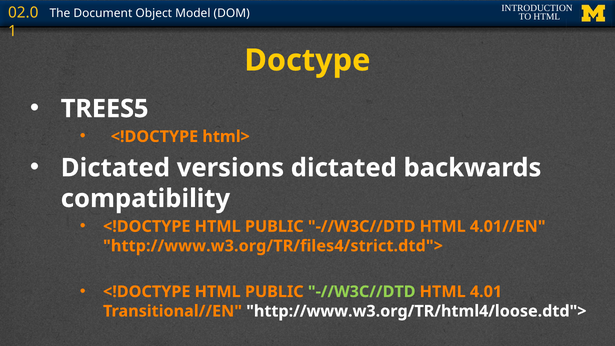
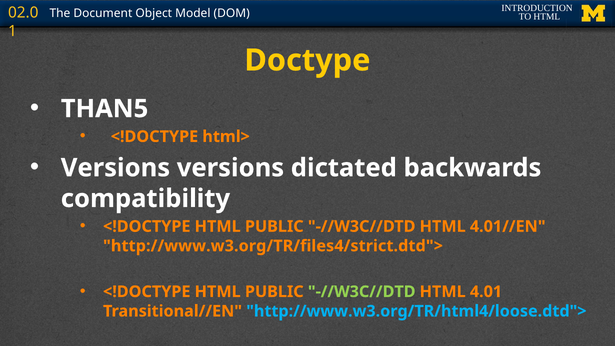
TREES5: TREES5 -> THAN5
Dictated at (115, 168): Dictated -> Versions
http://www.w3.org/TR/html4/loose.dtd"> colour: white -> light blue
